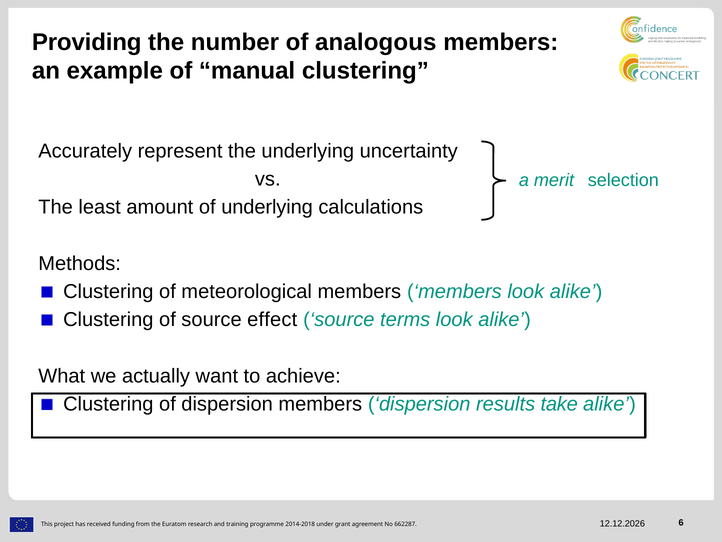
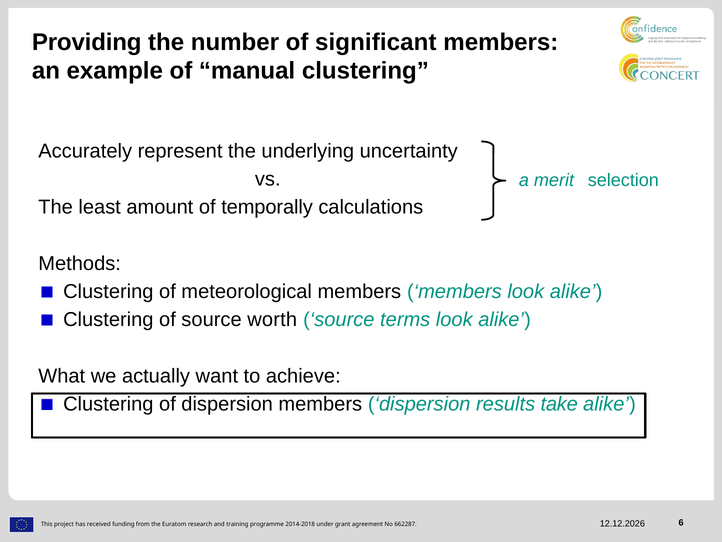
analogous: analogous -> significant
of underlying: underlying -> temporally
effect: effect -> worth
